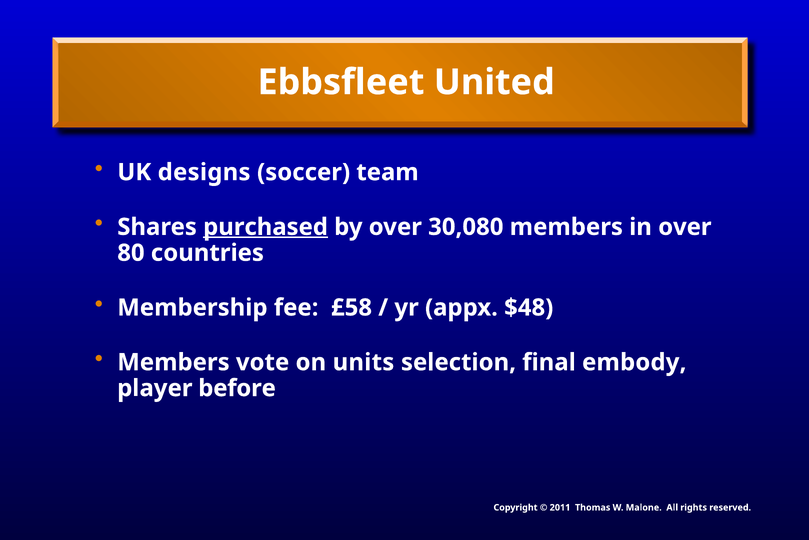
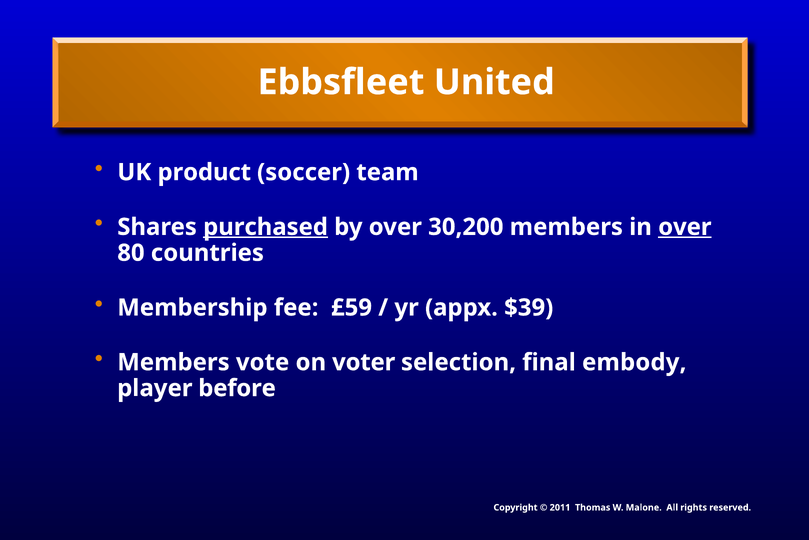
designs: designs -> product
30,080: 30,080 -> 30,200
over at (685, 227) underline: none -> present
£58: £58 -> £59
$48: $48 -> $39
units: units -> voter
